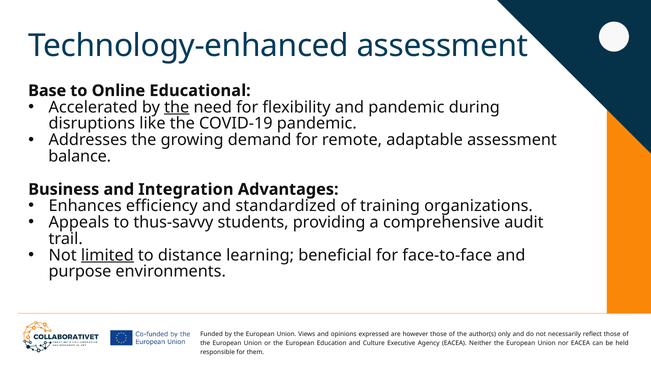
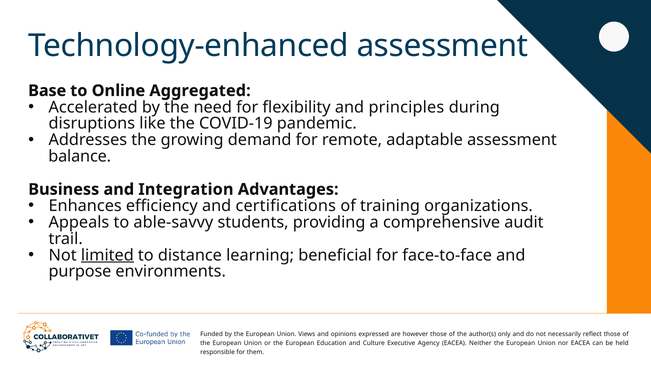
Educational: Educational -> Aggregated
the at (177, 107) underline: present -> none
and pandemic: pandemic -> principles
standardized: standardized -> certifications
thus-savvy: thus-savvy -> able-savvy
